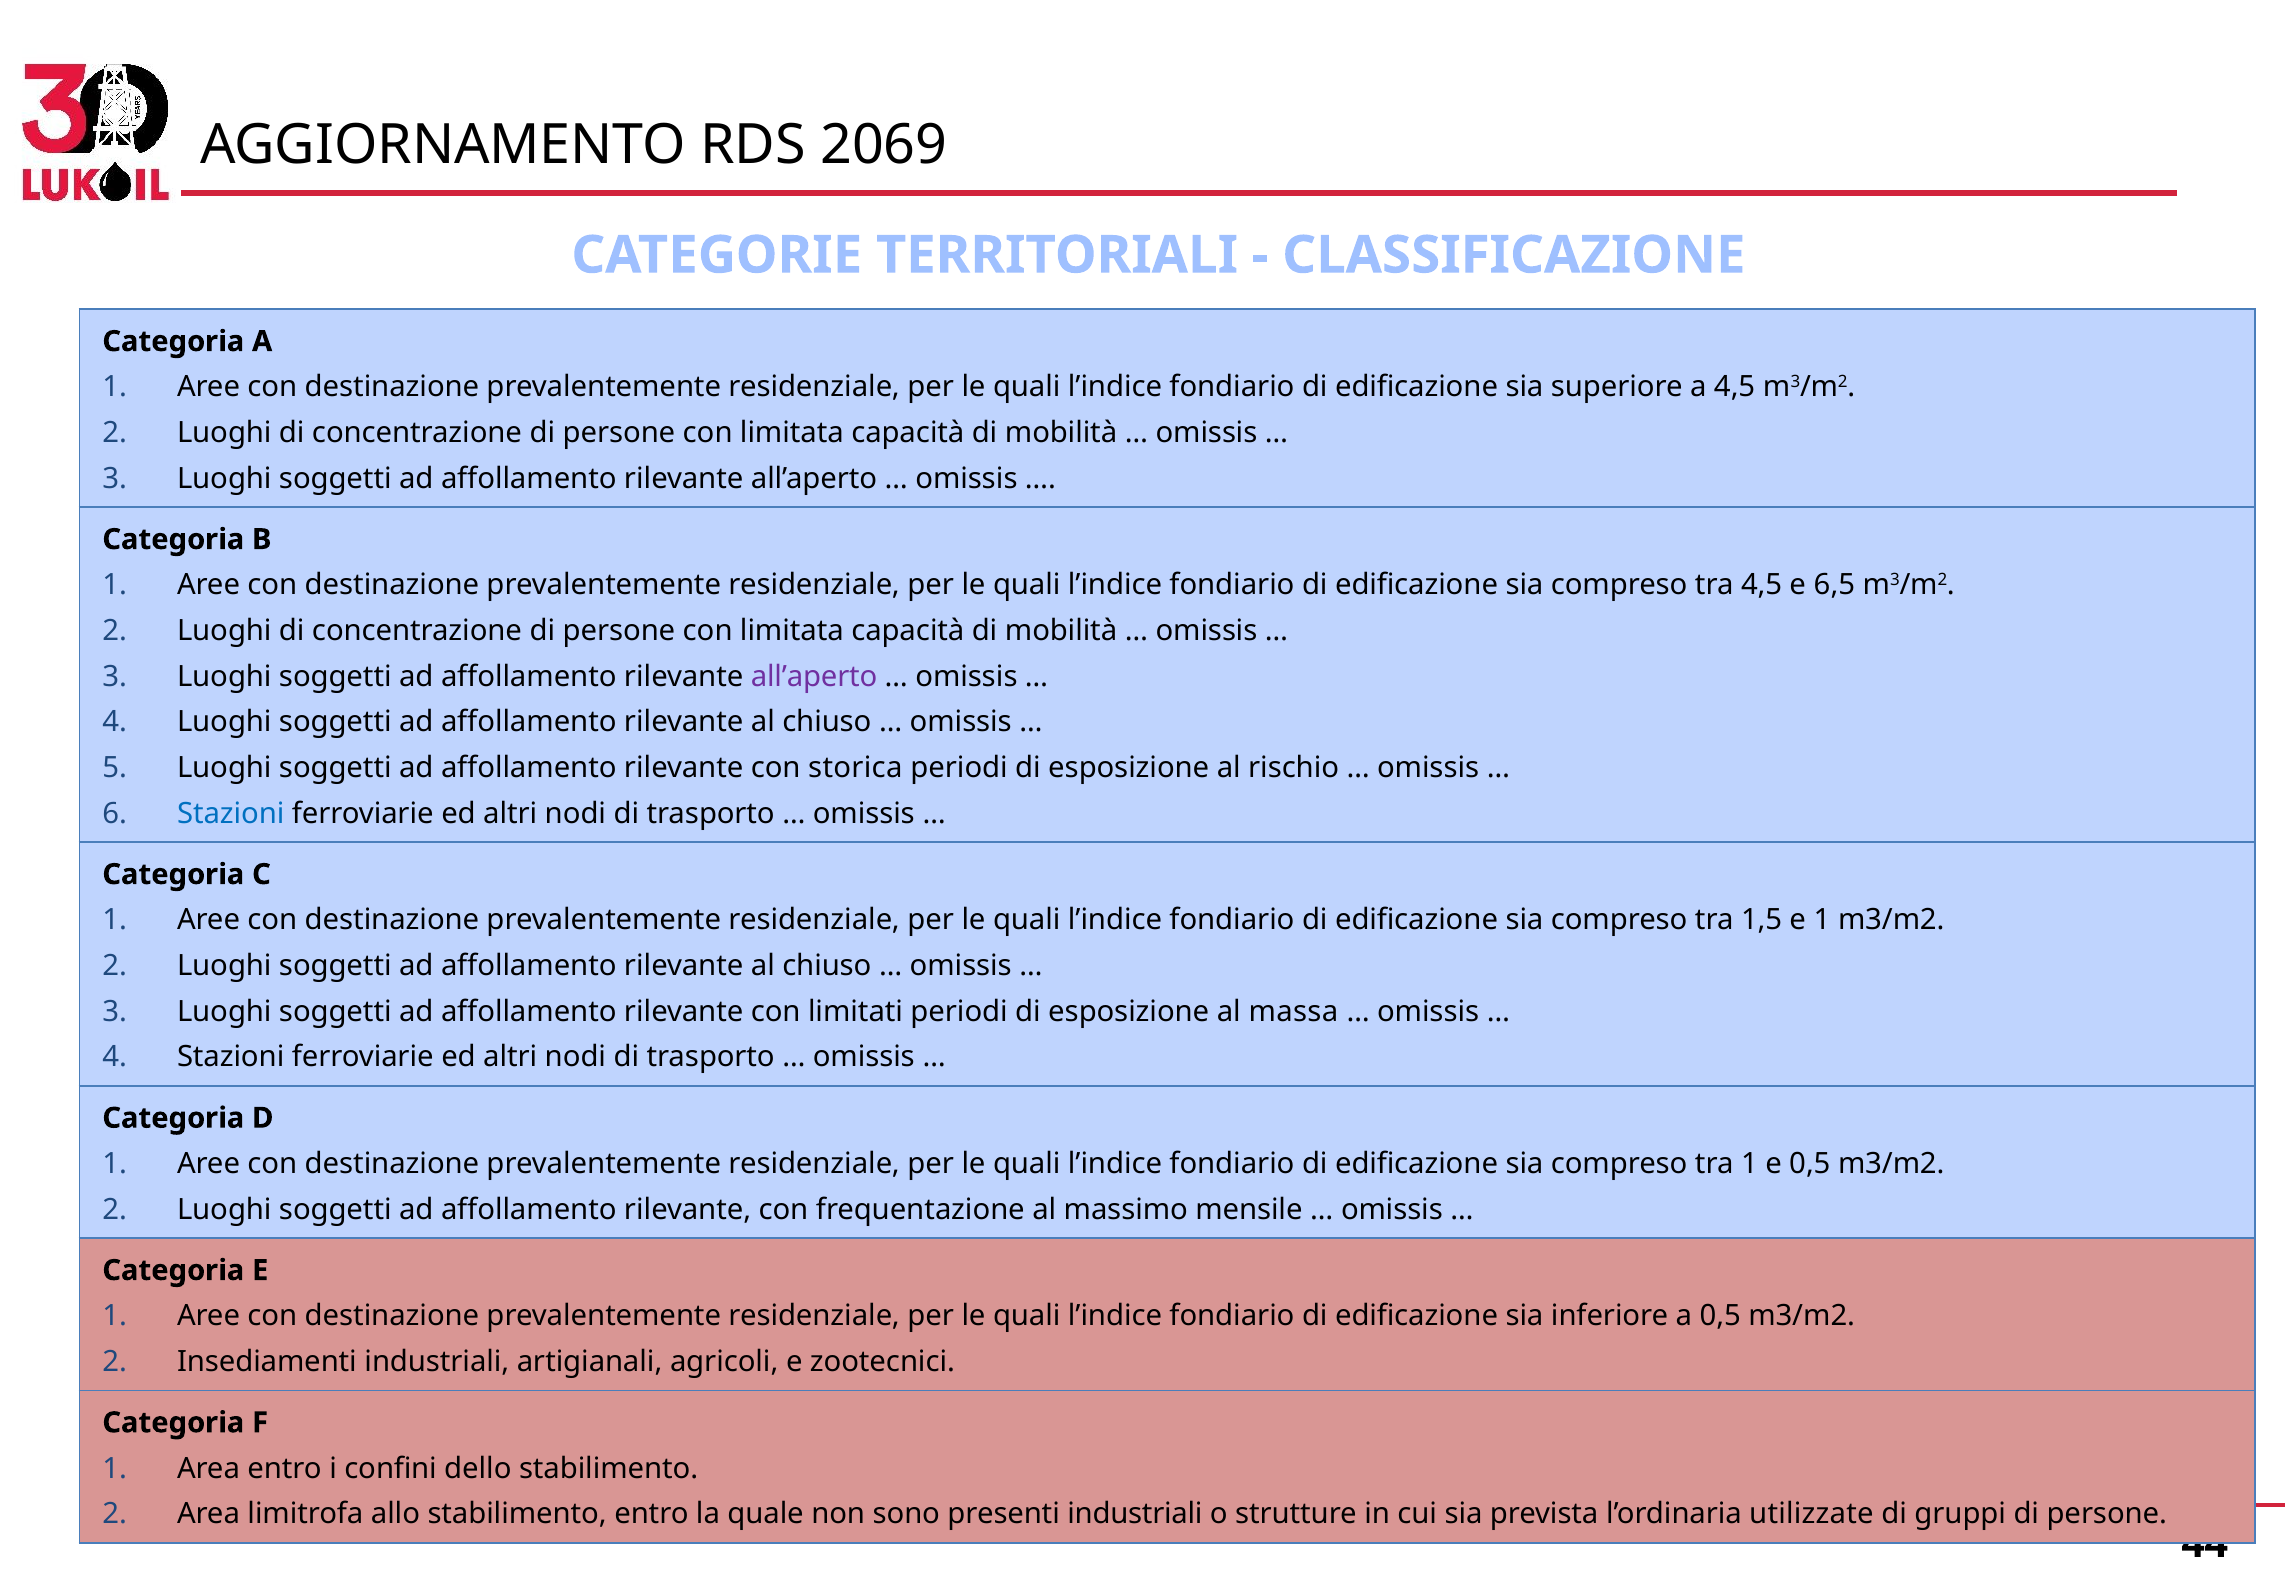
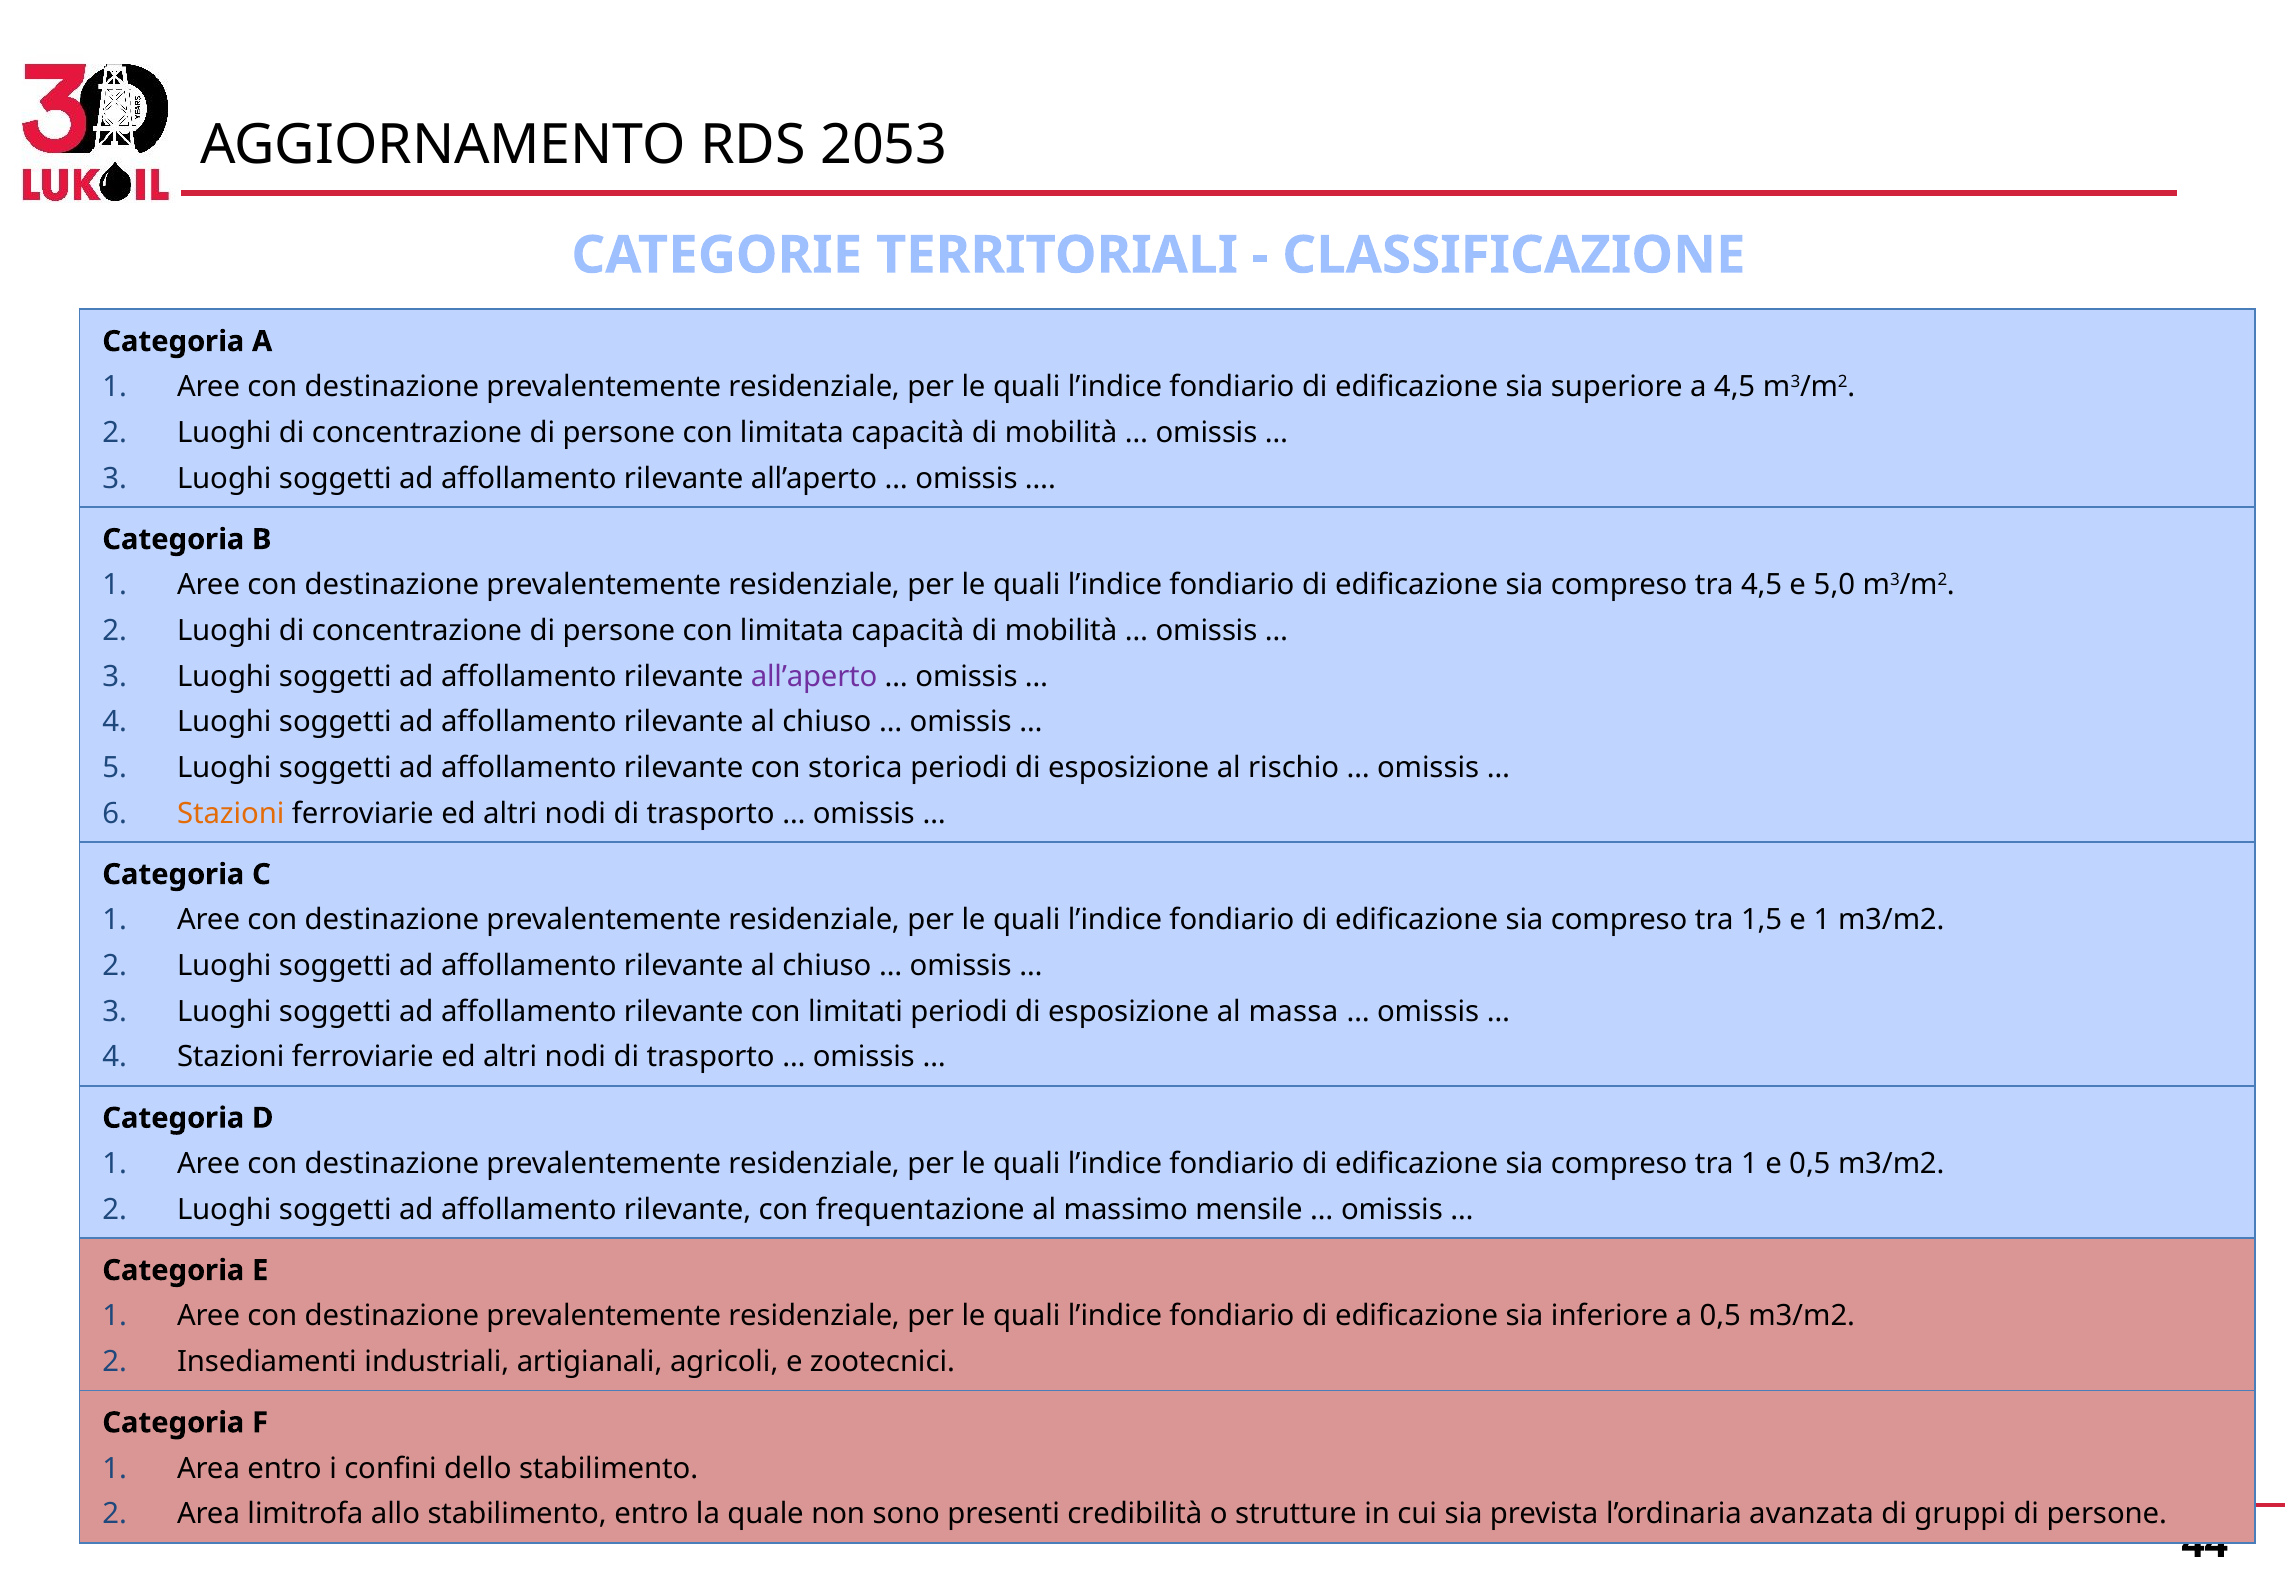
2069: 2069 -> 2053
6,5: 6,5 -> 5,0
Stazioni at (231, 813) colour: blue -> orange
presenti industriali: industriali -> credibilità
utilizzate: utilizzate -> avanzata
